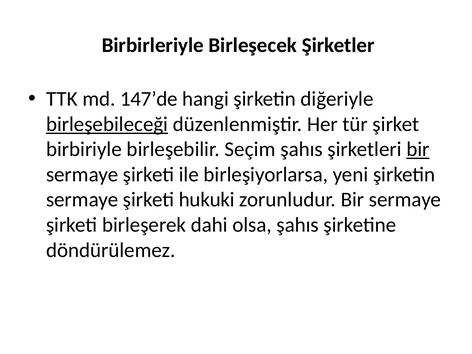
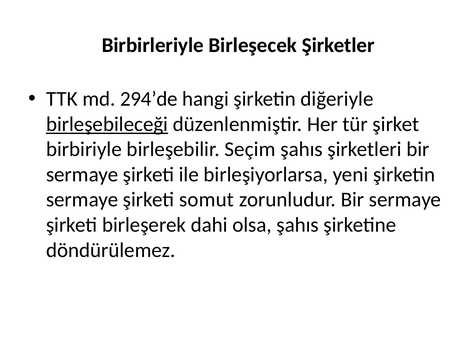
147’de: 147’de -> 294’de
bir at (418, 149) underline: present -> none
hukuki: hukuki -> somut
